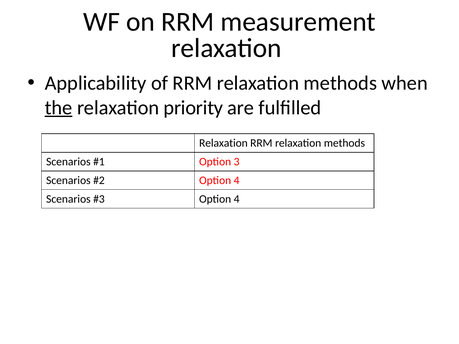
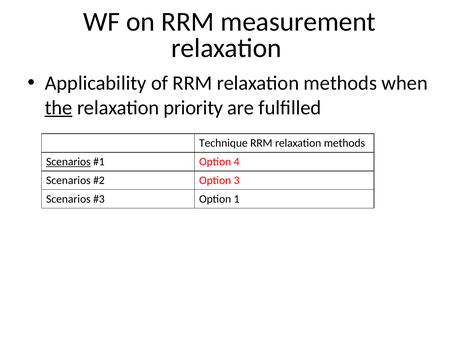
Relaxation at (223, 143): Relaxation -> Technique
Scenarios at (68, 162) underline: none -> present
3: 3 -> 4
4 at (237, 180): 4 -> 3
4 at (237, 199): 4 -> 1
